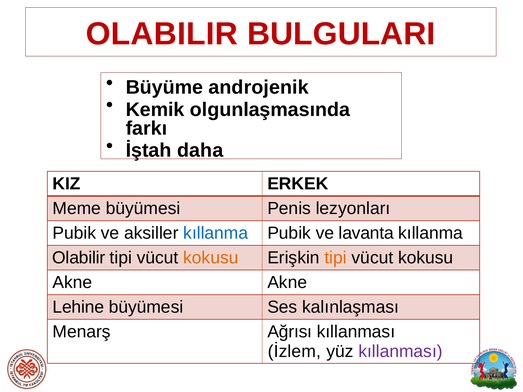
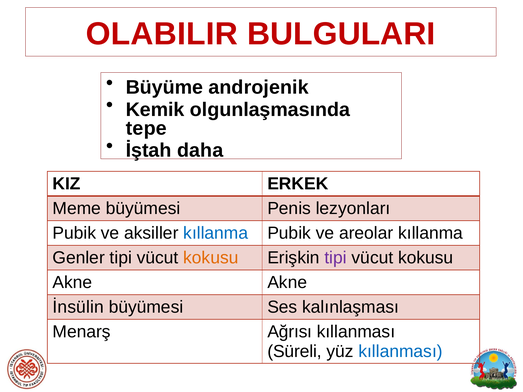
farkı: farkı -> tepe
lavanta: lavanta -> areolar
Olabilir at (79, 258): Olabilir -> Genler
tipi at (336, 258) colour: orange -> purple
Lehine: Lehine -> İnsülin
İzlem: İzlem -> Süreli
kıllanması at (401, 352) colour: purple -> blue
